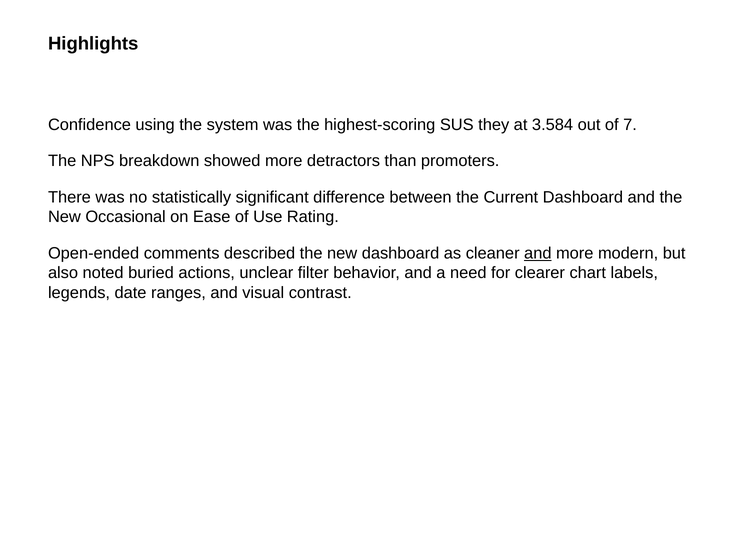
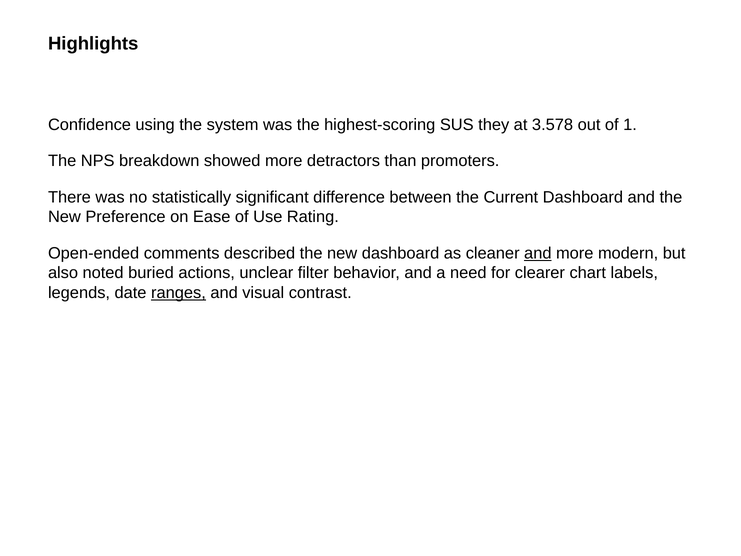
3.584: 3.584 -> 3.578
7: 7 -> 1
Occasional: Occasional -> Preference
ranges underline: none -> present
